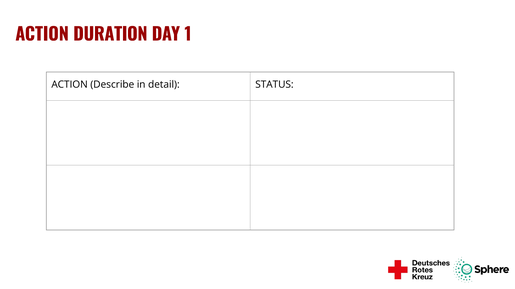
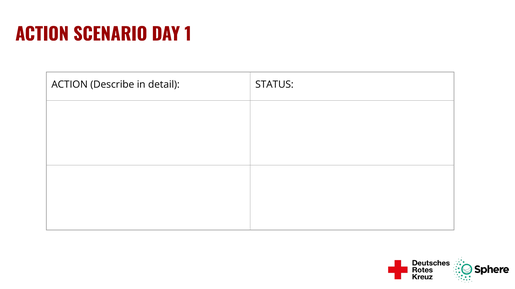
DURATION: DURATION -> SCENARIO
